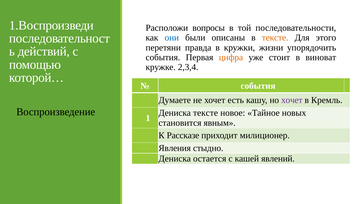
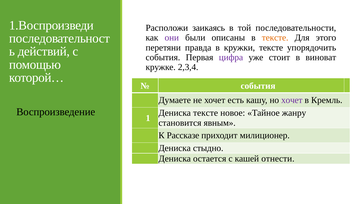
вопросы: вопросы -> заикаясь
они colour: blue -> purple
кружки жизни: жизни -> тексте
цифра colour: orange -> purple
новых: новых -> жанру
Явления at (175, 148): Явления -> Дениска
явлений: явлений -> отнести
